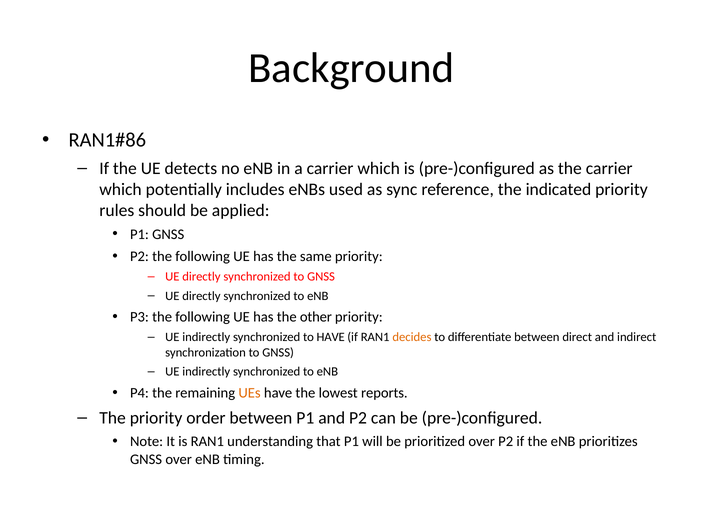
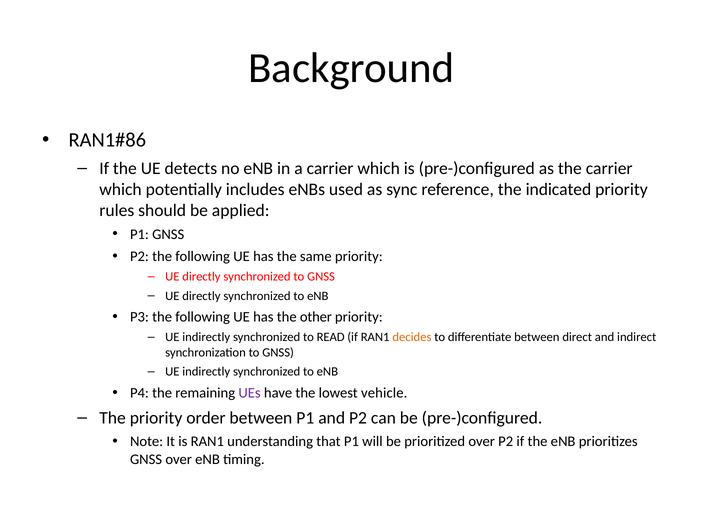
to HAVE: HAVE -> READ
UEs colour: orange -> purple
reports: reports -> vehicle
